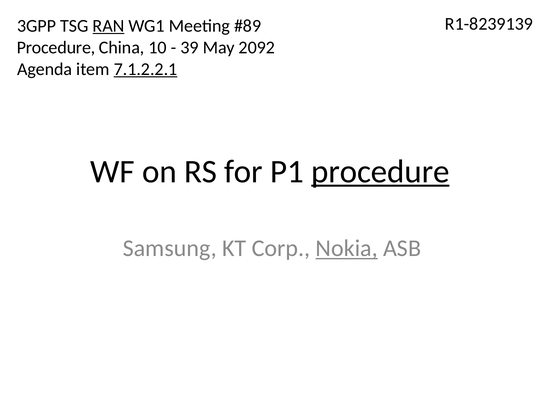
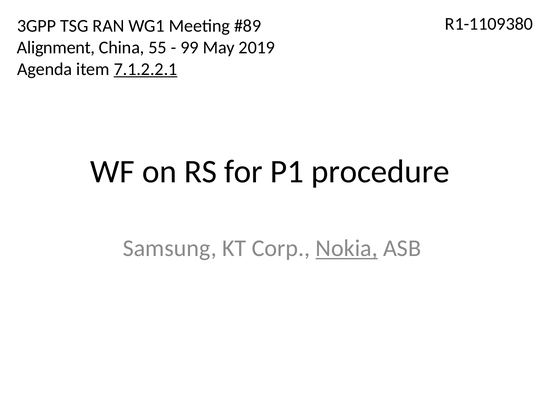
R1-8239139: R1-8239139 -> R1-1109380
RAN underline: present -> none
Procedure at (56, 47): Procedure -> Alignment
10: 10 -> 55
39: 39 -> 99
2092: 2092 -> 2019
procedure at (380, 172) underline: present -> none
